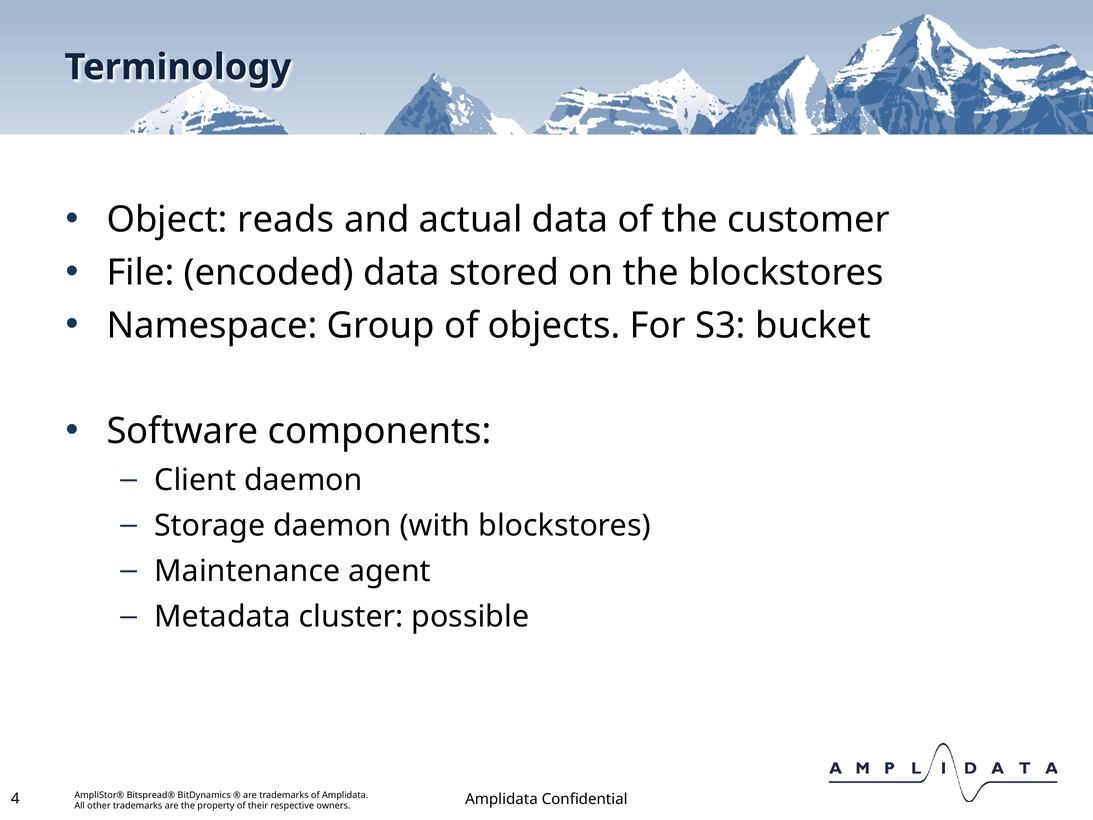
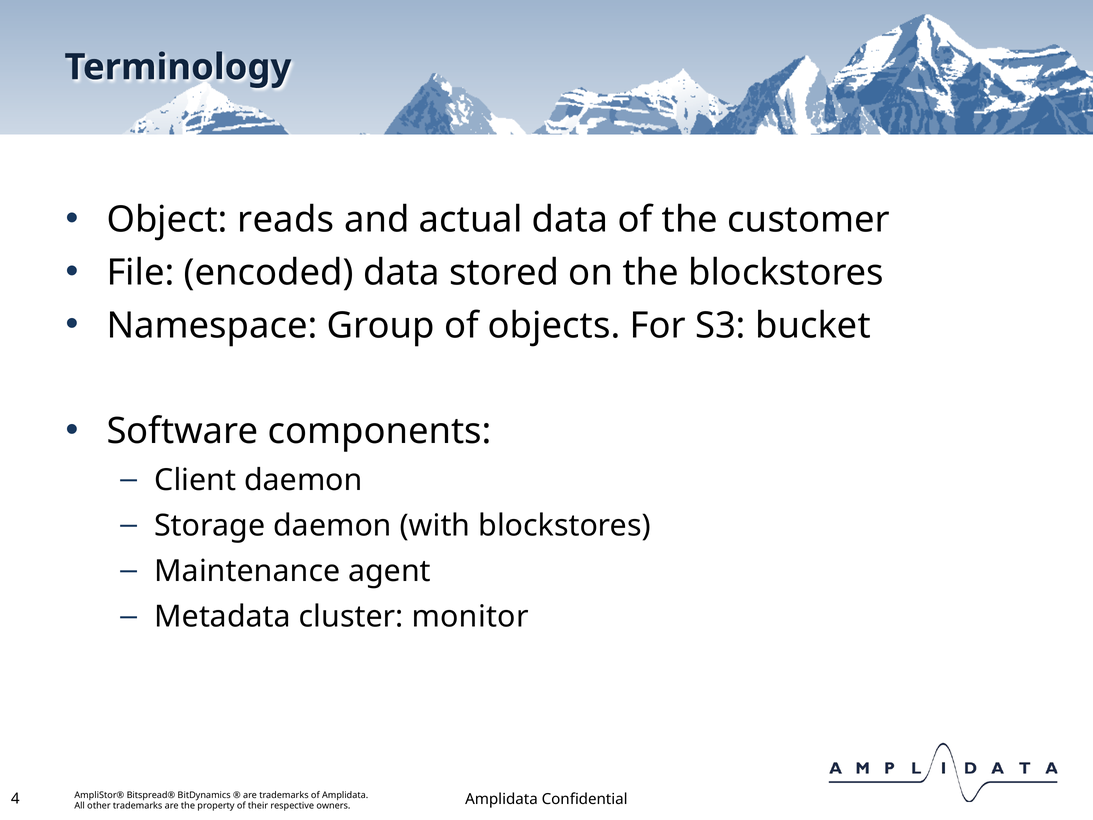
possible: possible -> monitor
